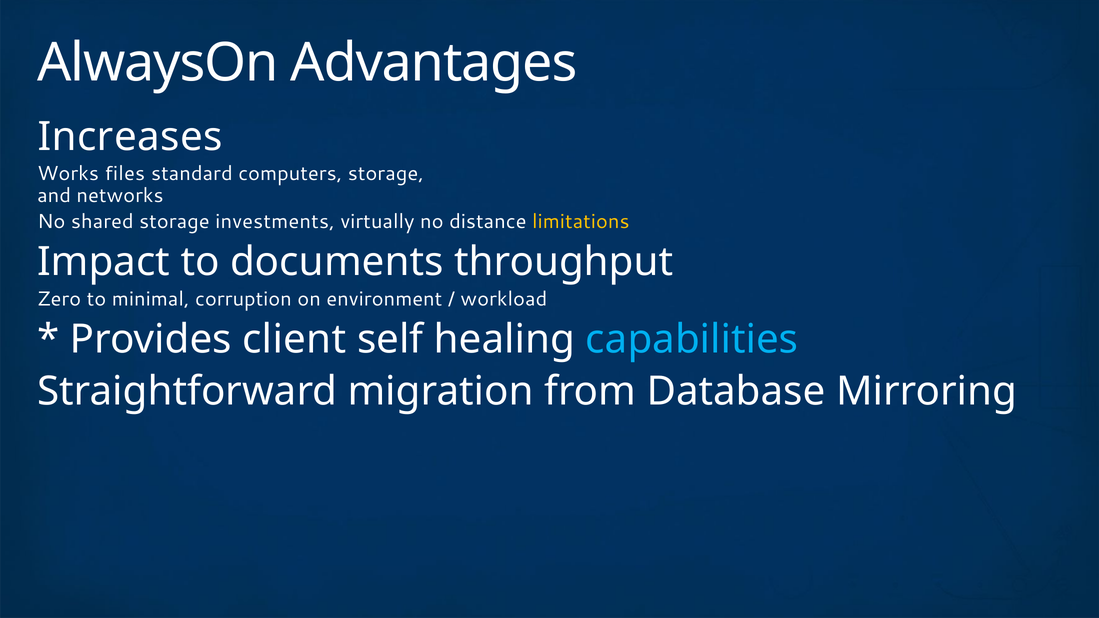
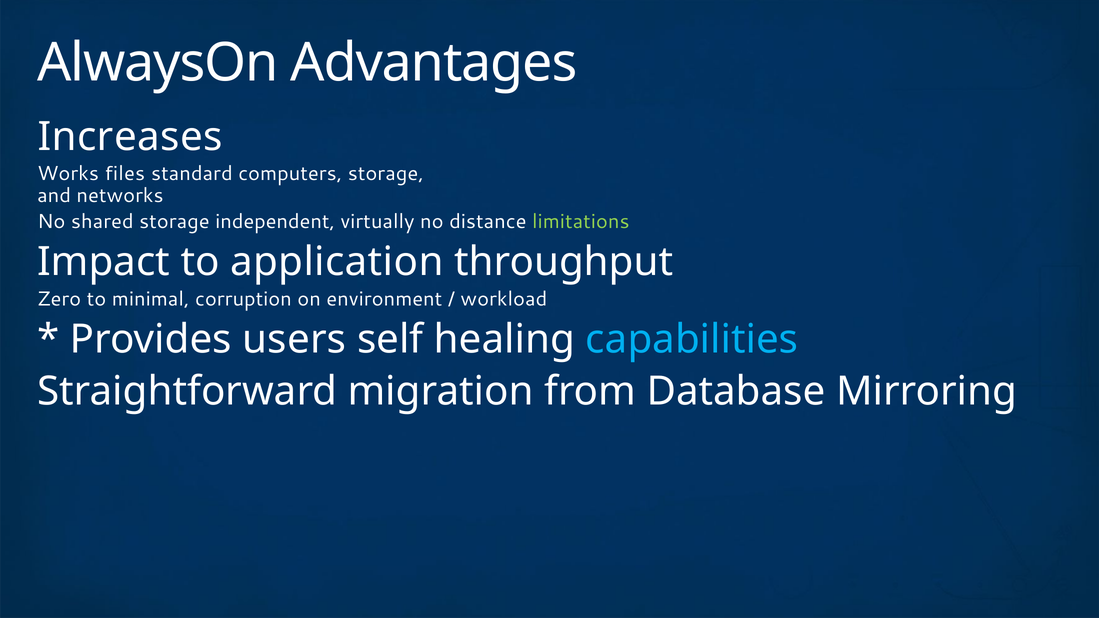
investments: investments -> independent
limitations colour: yellow -> light green
documents: documents -> application
client: client -> users
